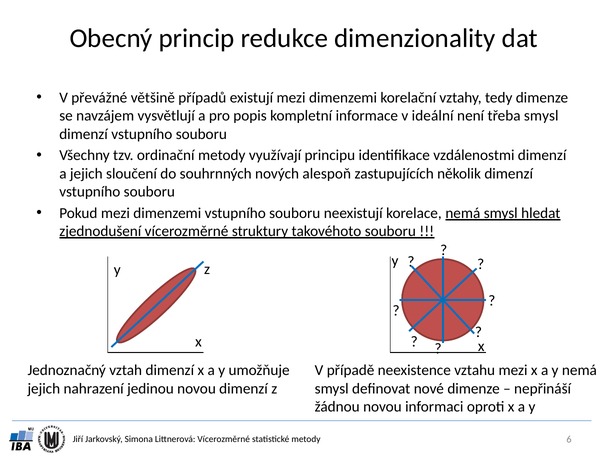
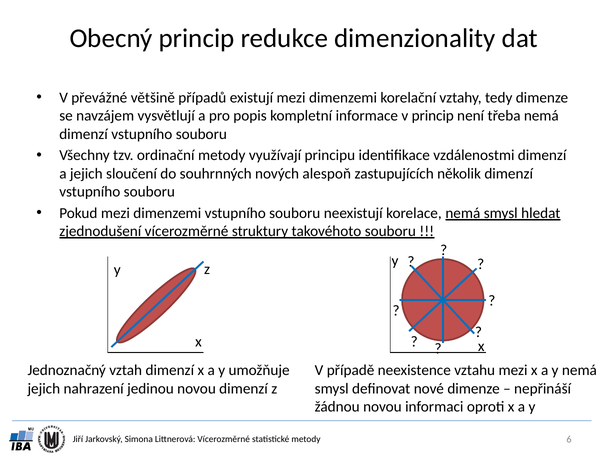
v ideální: ideální -> princip
třeba smysl: smysl -> nemá
